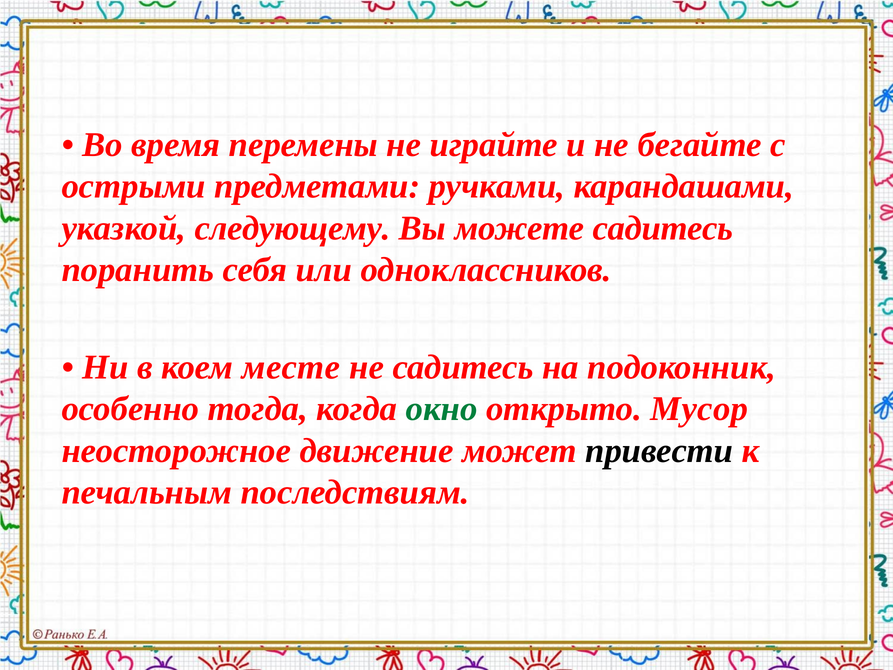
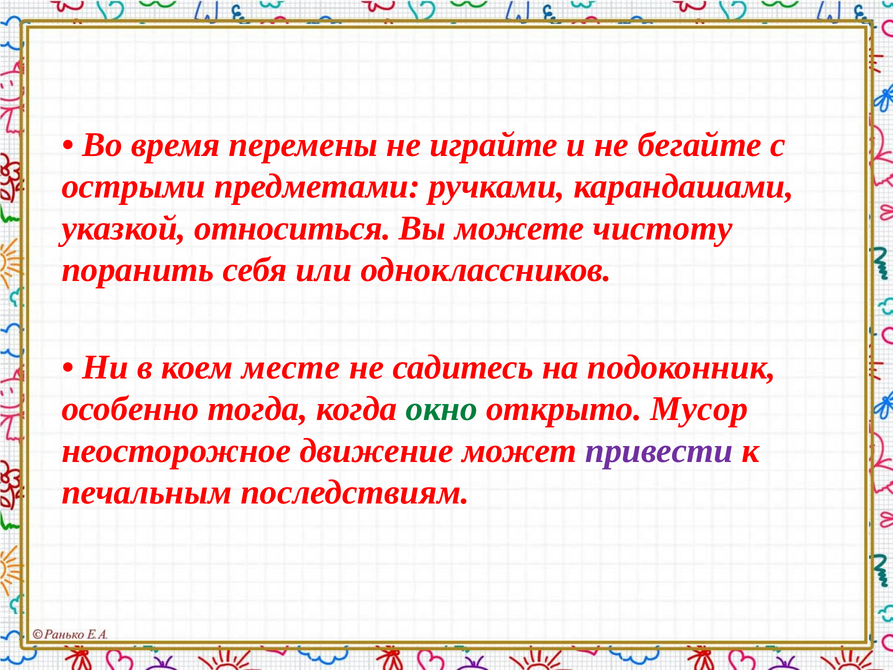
следующему: следующему -> относиться
можете садитесь: садитесь -> чистоту
привести colour: black -> purple
